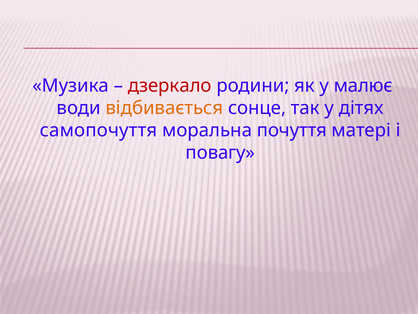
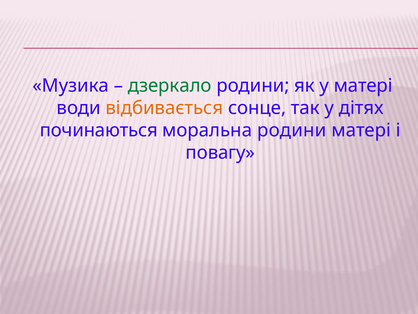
дзеркало colour: red -> green
у малює: малює -> матері
самопочуття: самопочуття -> починаються
моральна почуття: почуття -> родини
